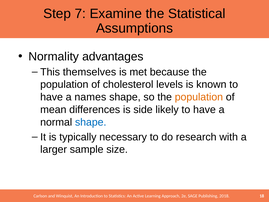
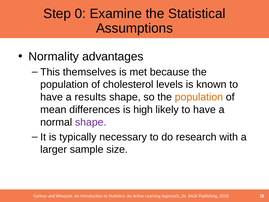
7: 7 -> 0
names: names -> results
side: side -> high
shape at (91, 122) colour: blue -> purple
